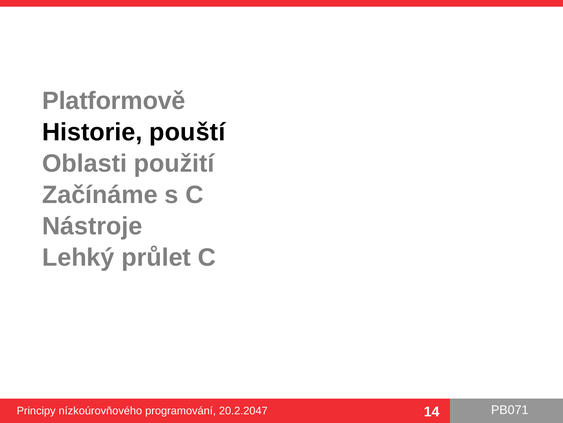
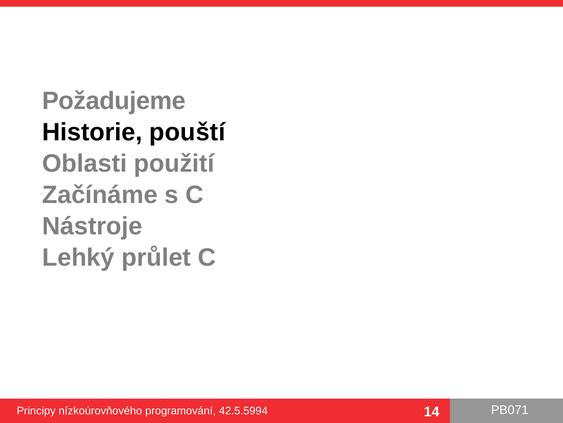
Platformově: Platformově -> Požadujeme
20.2.2047: 20.2.2047 -> 42.5.5994
